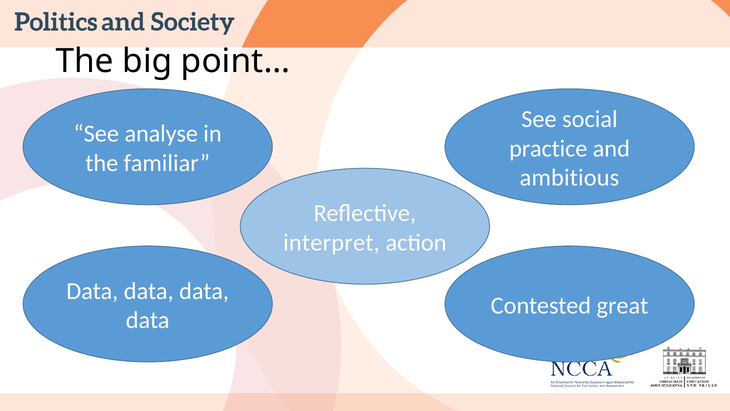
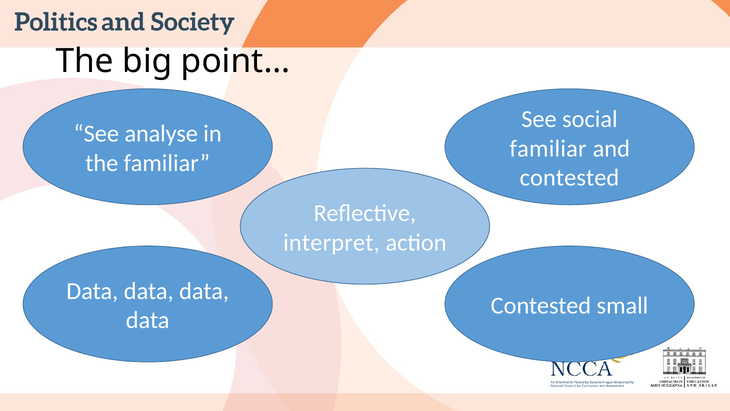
practice at (548, 148): practice -> familiar
ambitious at (569, 178): ambitious -> contested
great: great -> small
